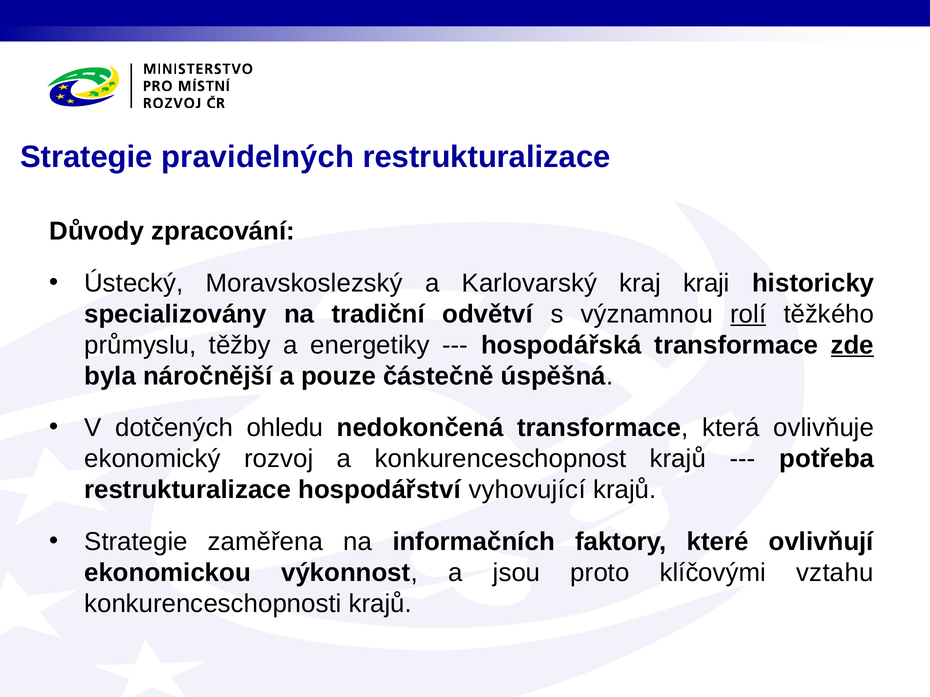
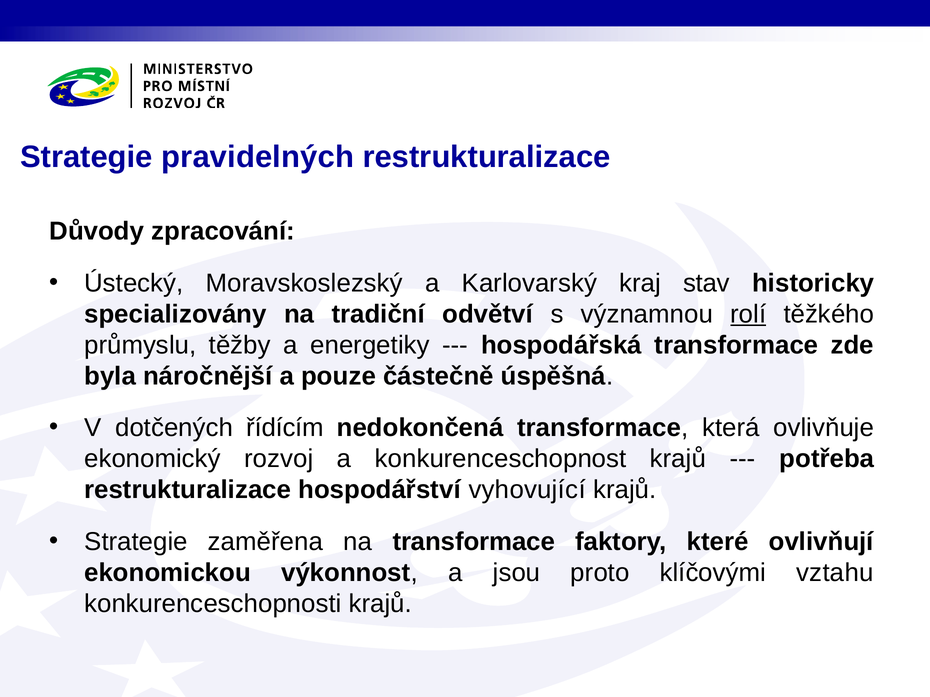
kraji: kraji -> stav
zde underline: present -> none
ohledu: ohledu -> řídícím
na informačních: informačních -> transformace
